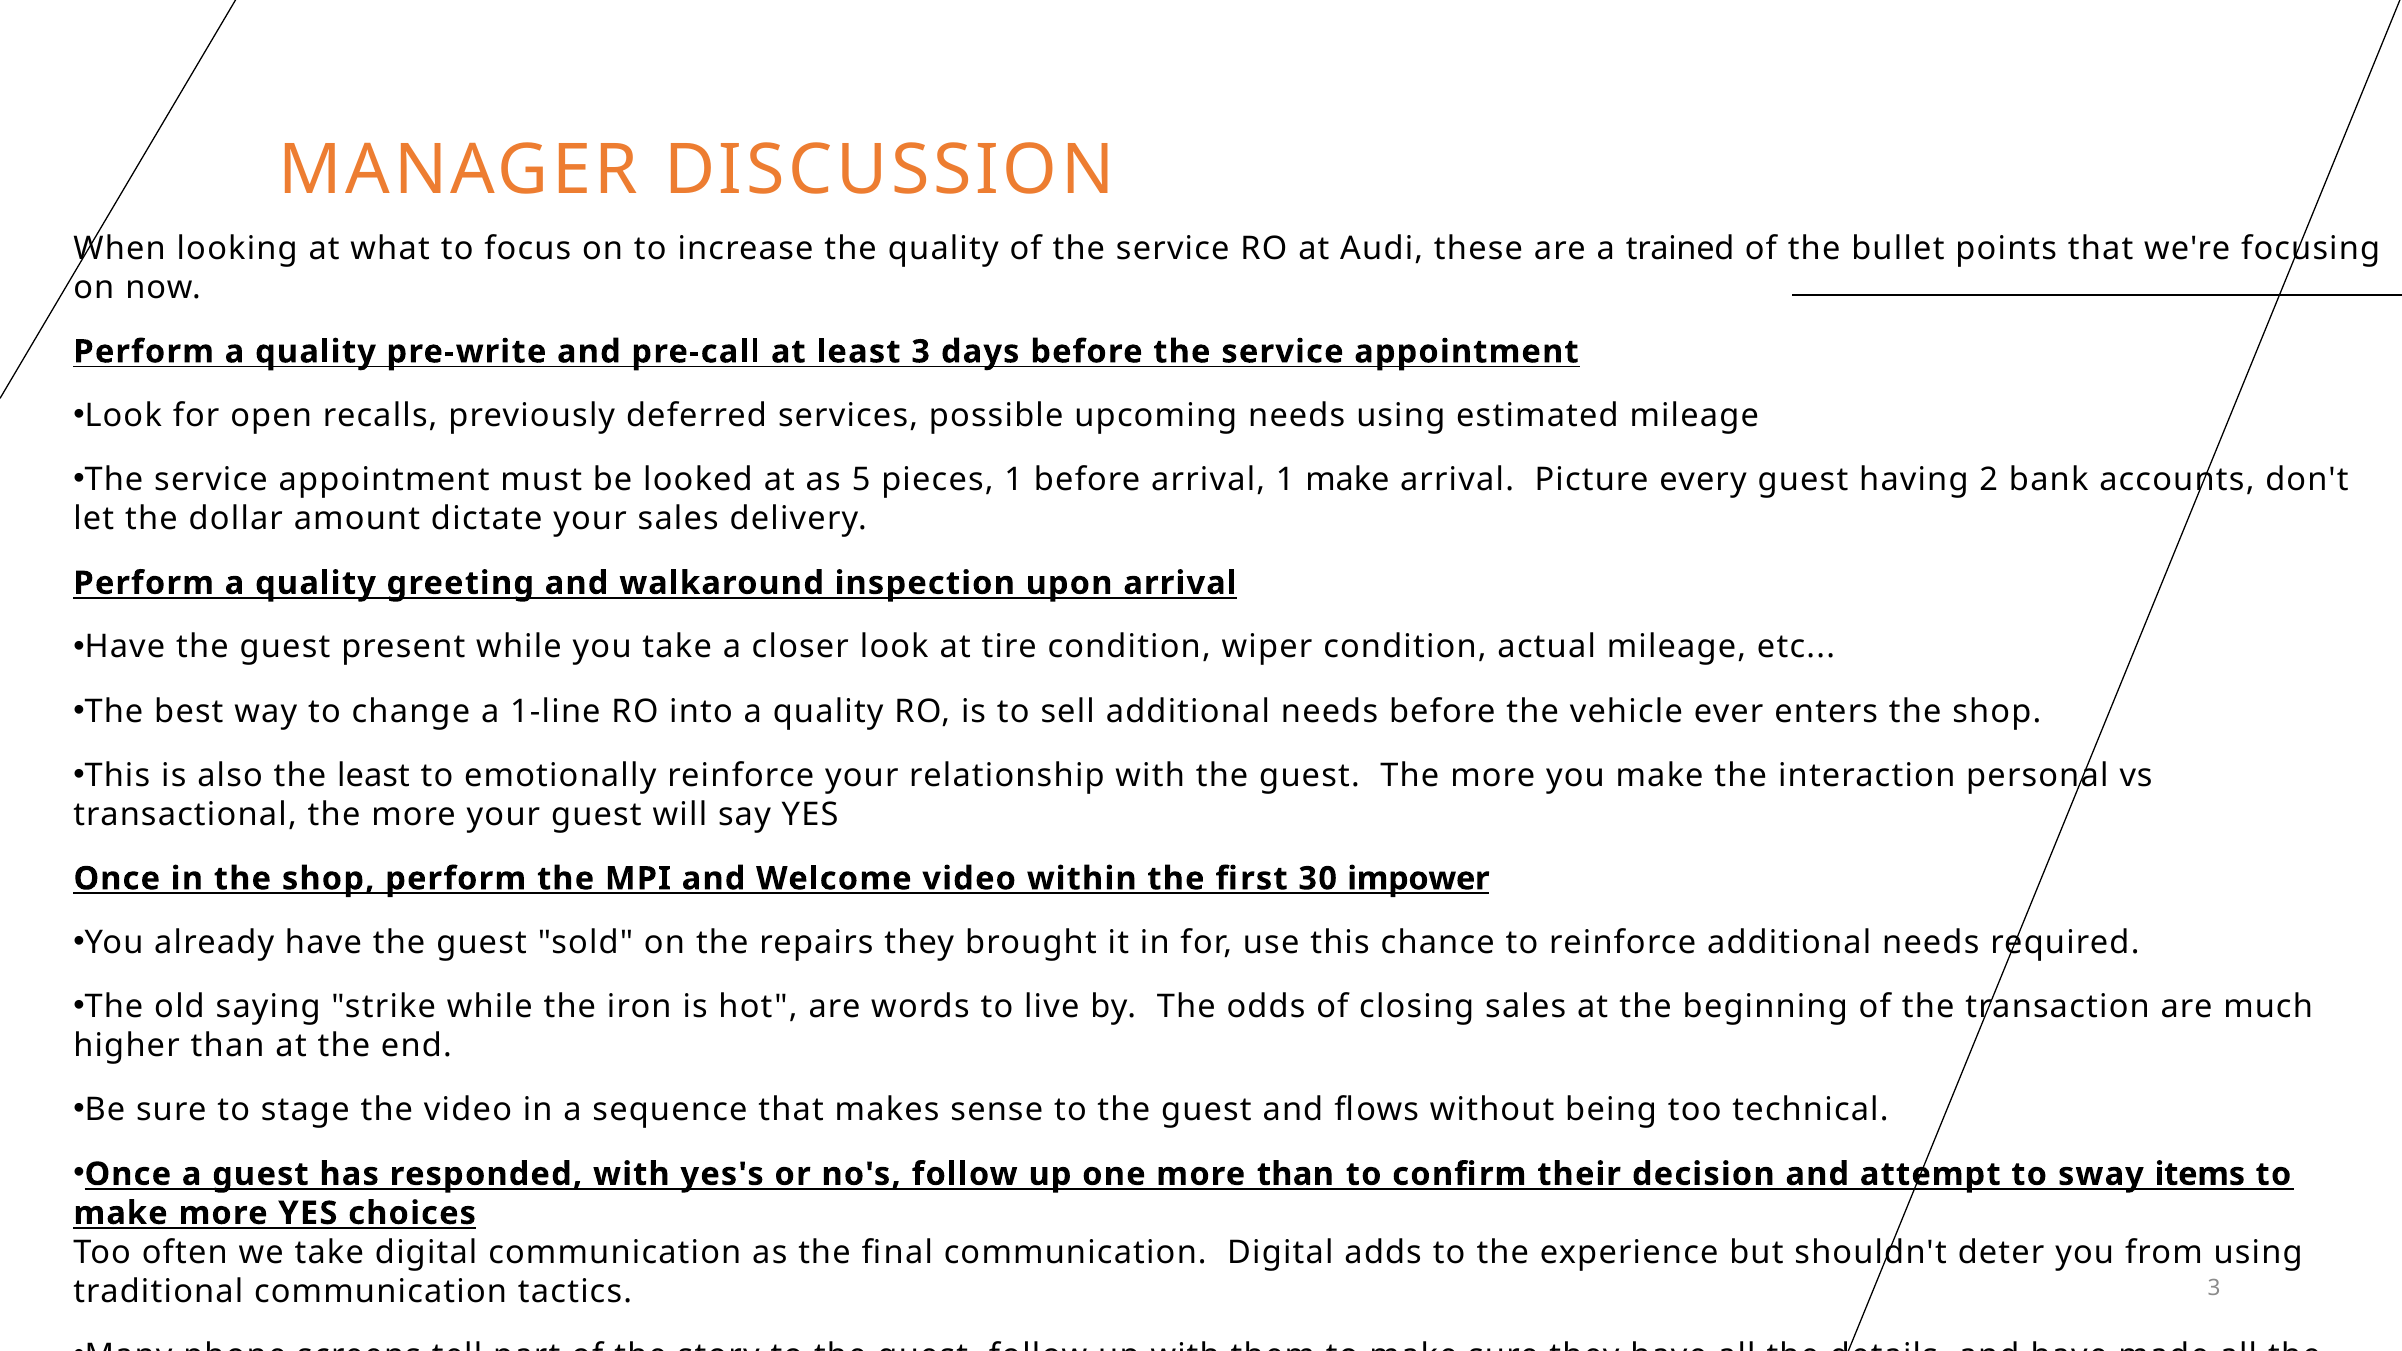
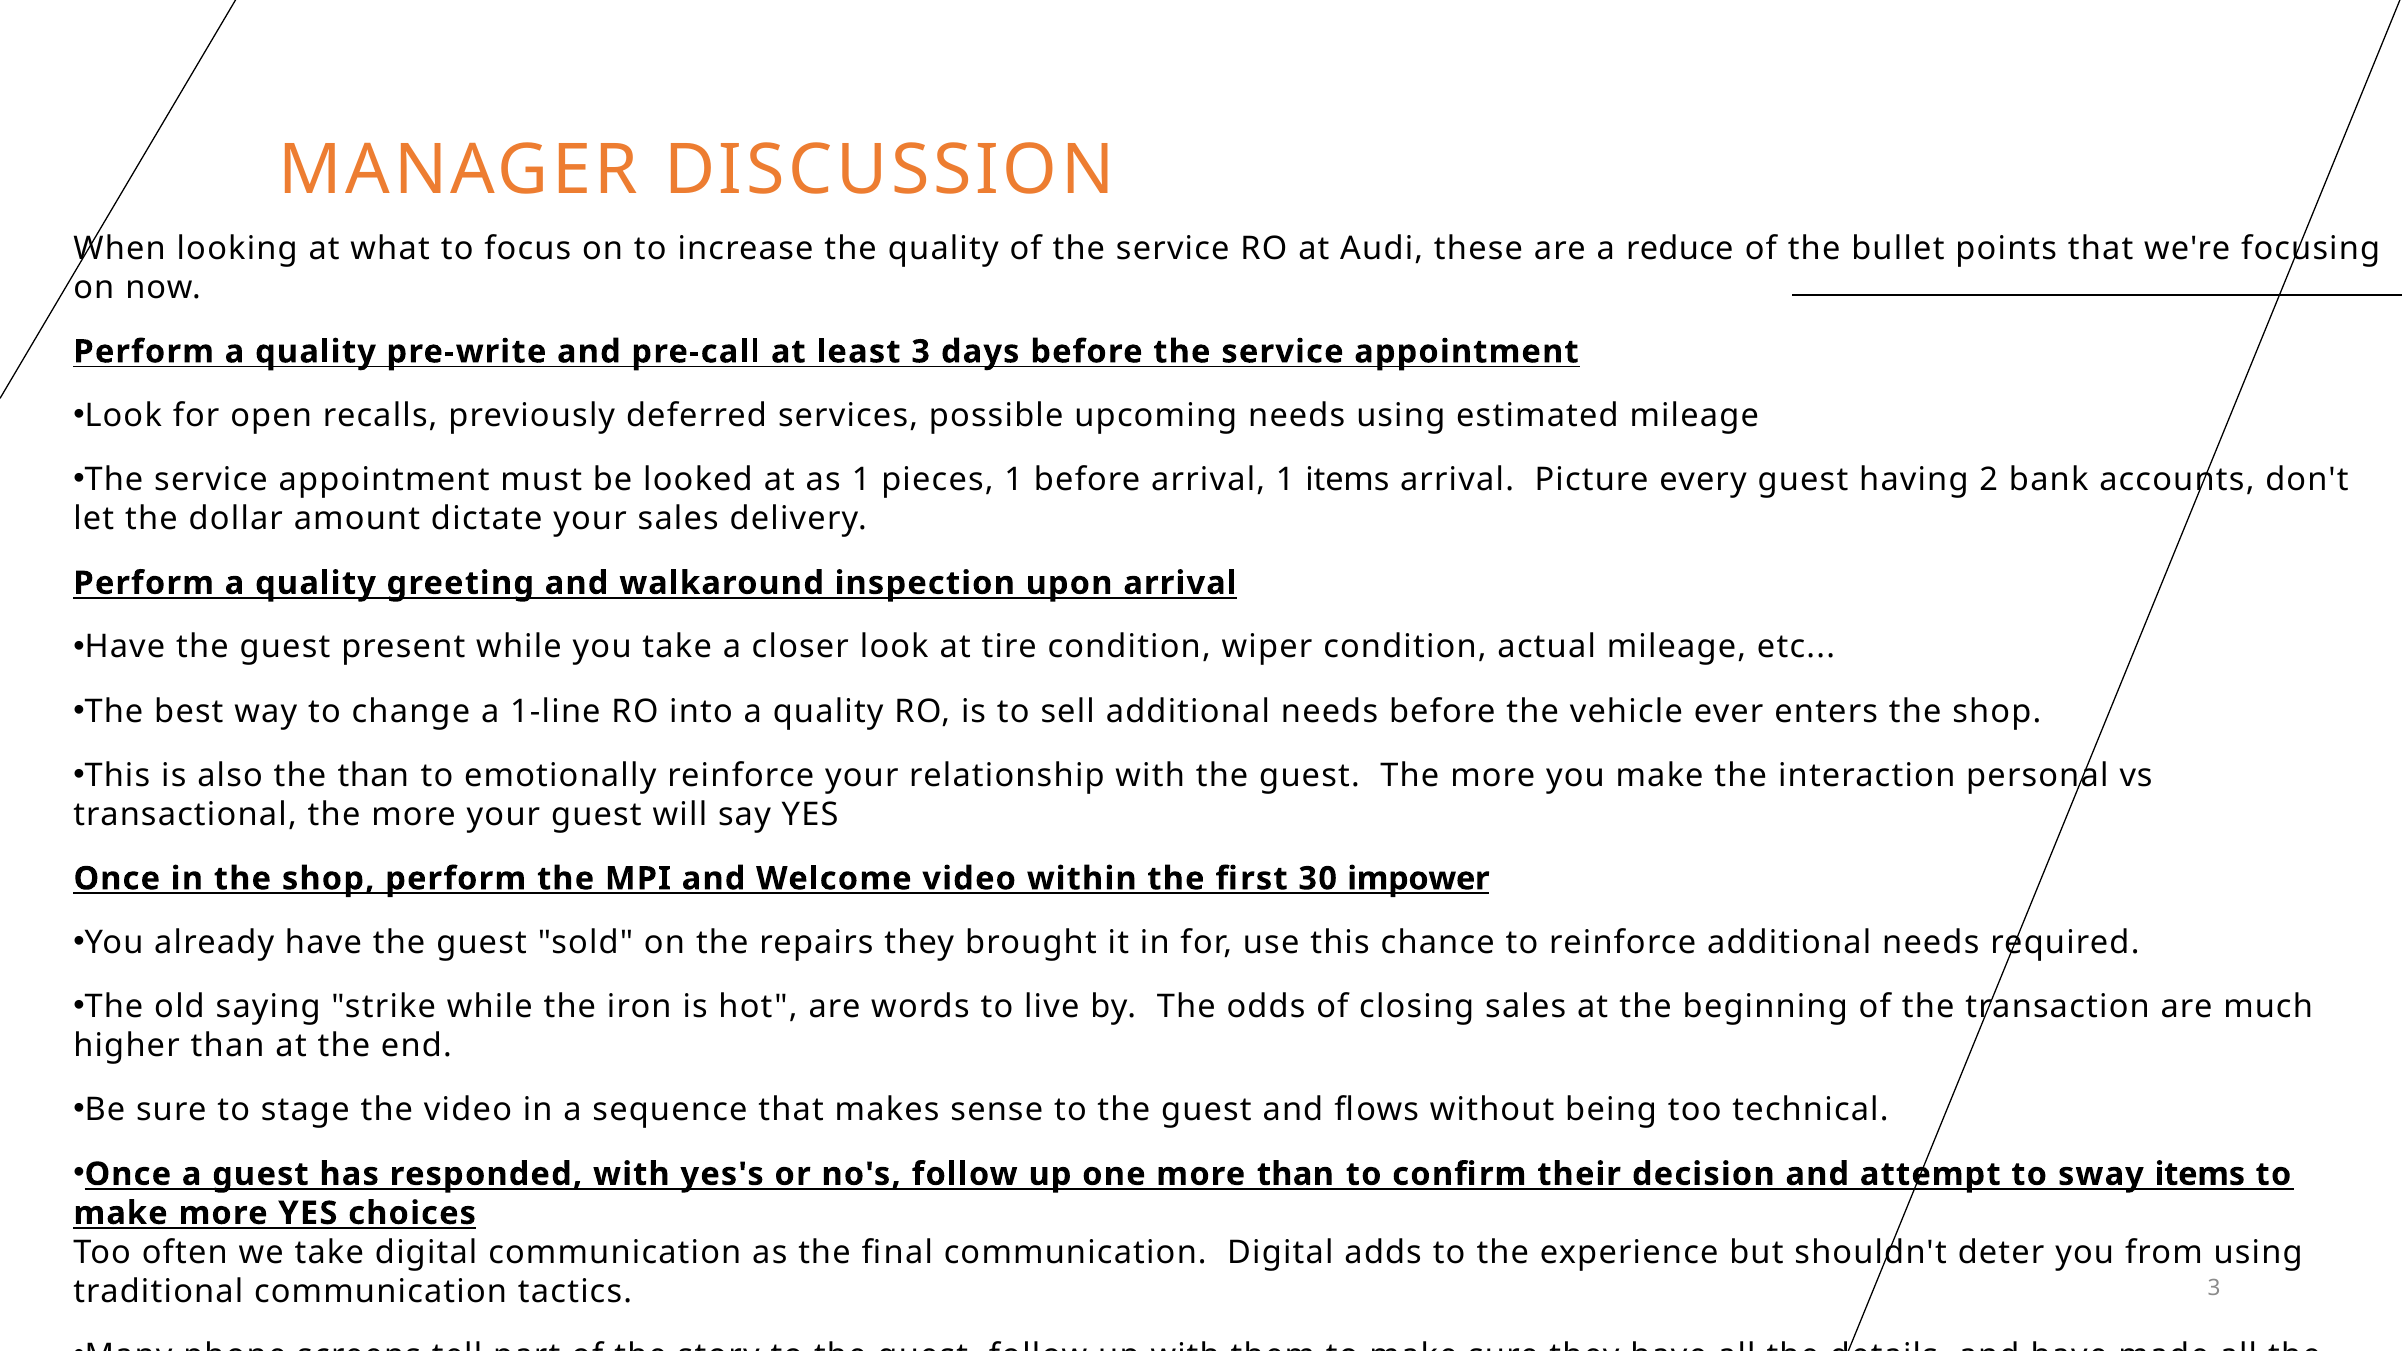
trained: trained -> reduce
as 5: 5 -> 1
1 make: make -> items
the least: least -> than
